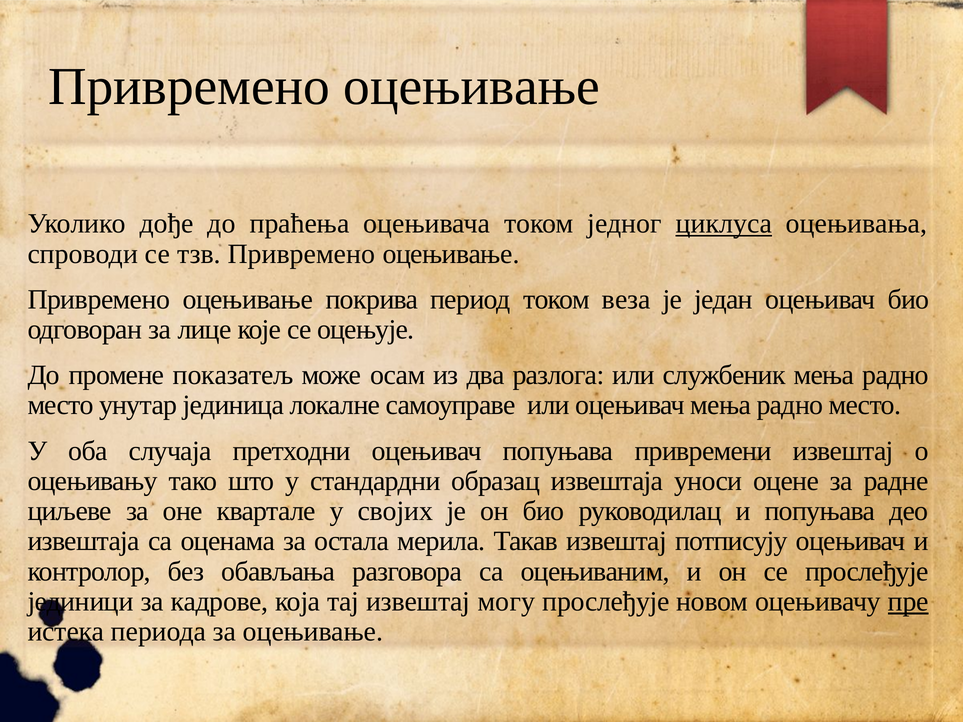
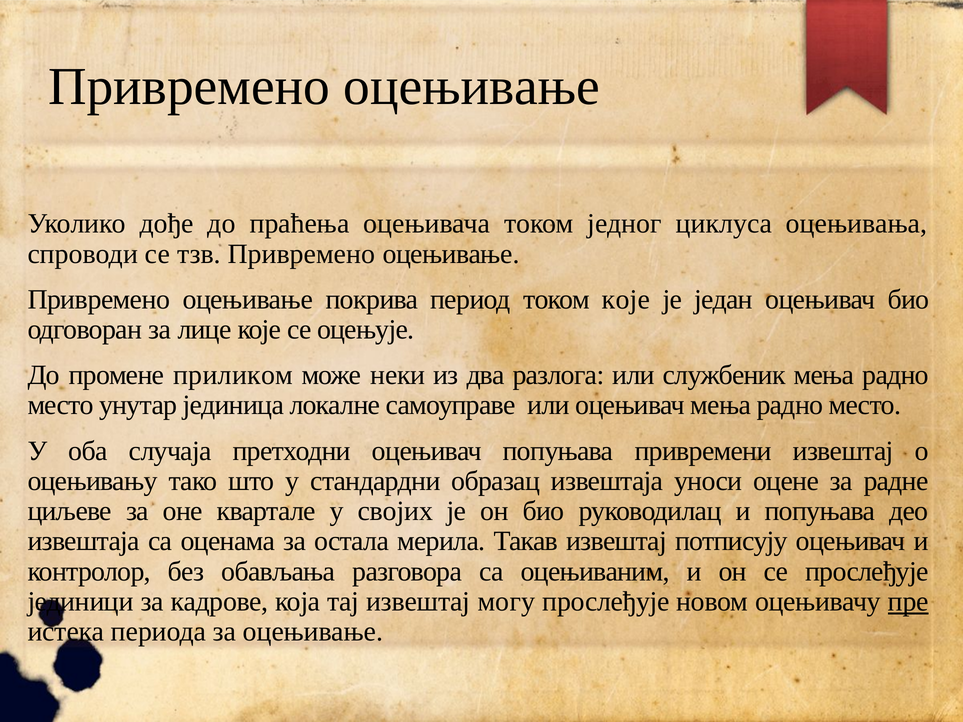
циклуса underline: present -> none
током веза: веза -> које
показатељ: показатељ -> приликом
осам: осам -> неки
